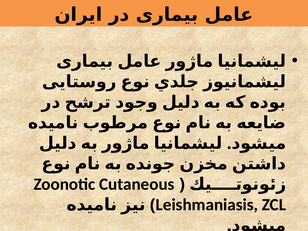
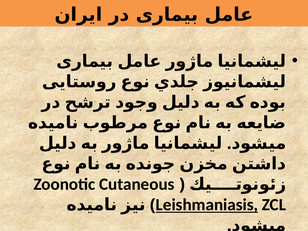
Leishmaniasis underline: none -> present
